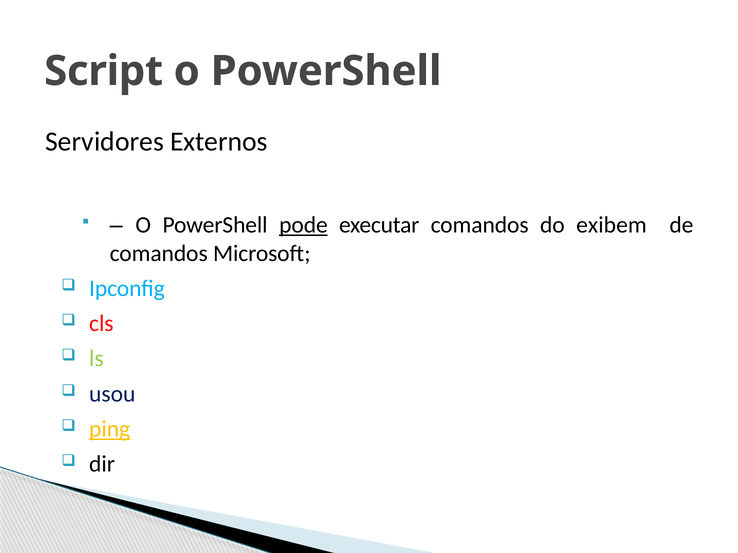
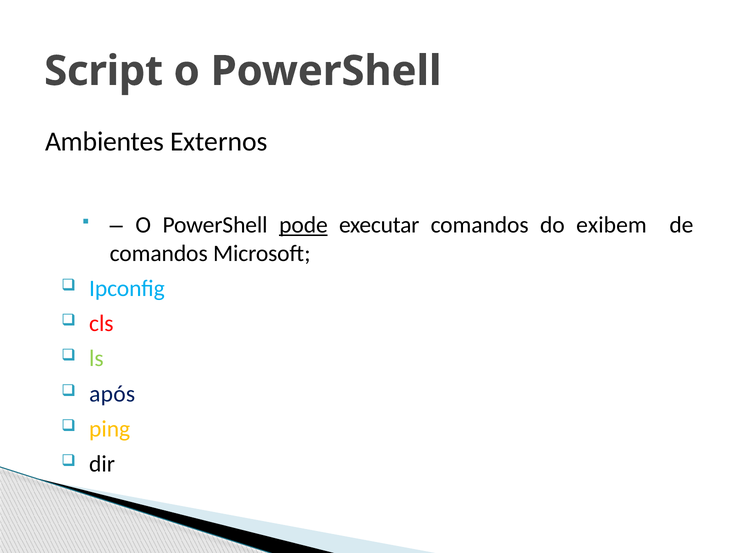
Servidores: Servidores -> Ambientes
usou: usou -> após
ping underline: present -> none
